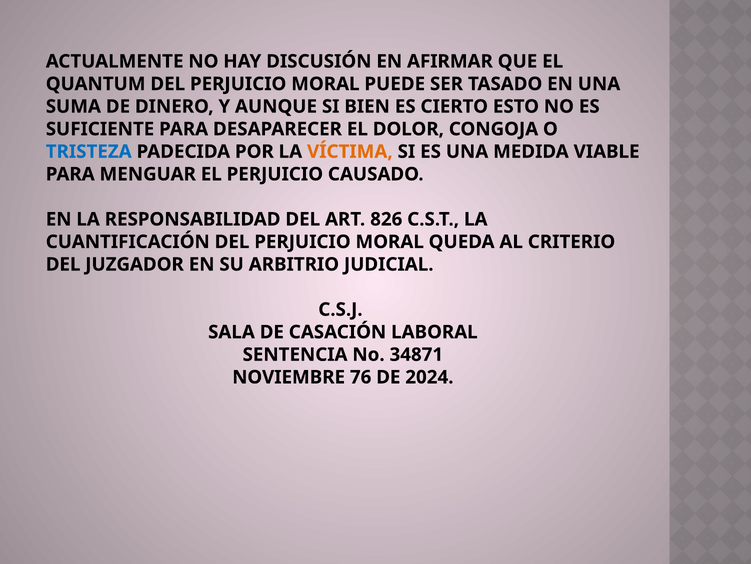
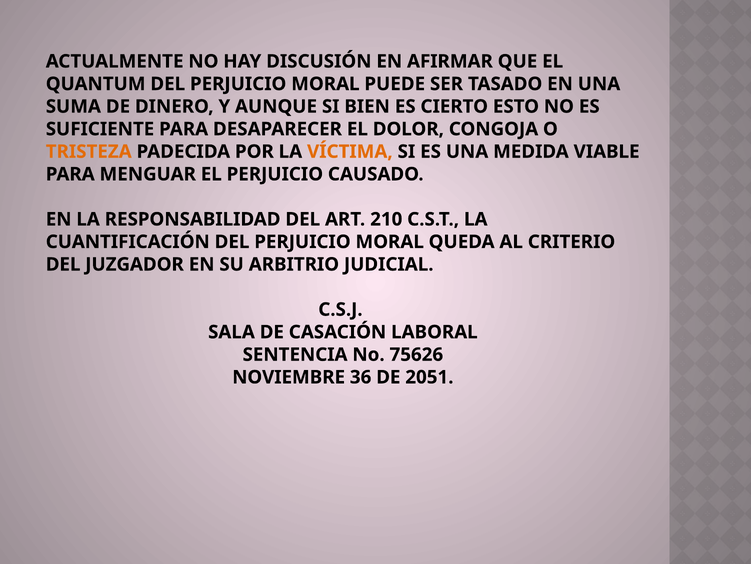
TRISTEZA colour: blue -> orange
826: 826 -> 210
34871: 34871 -> 75626
76: 76 -> 36
2024: 2024 -> 2051
